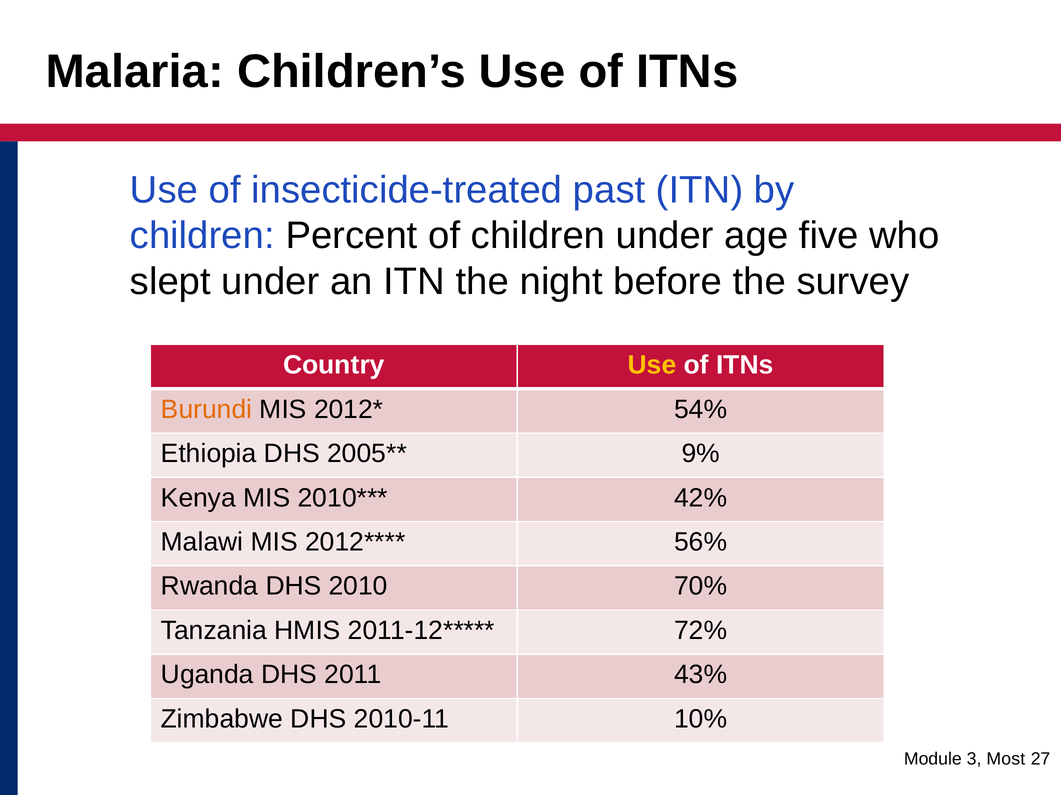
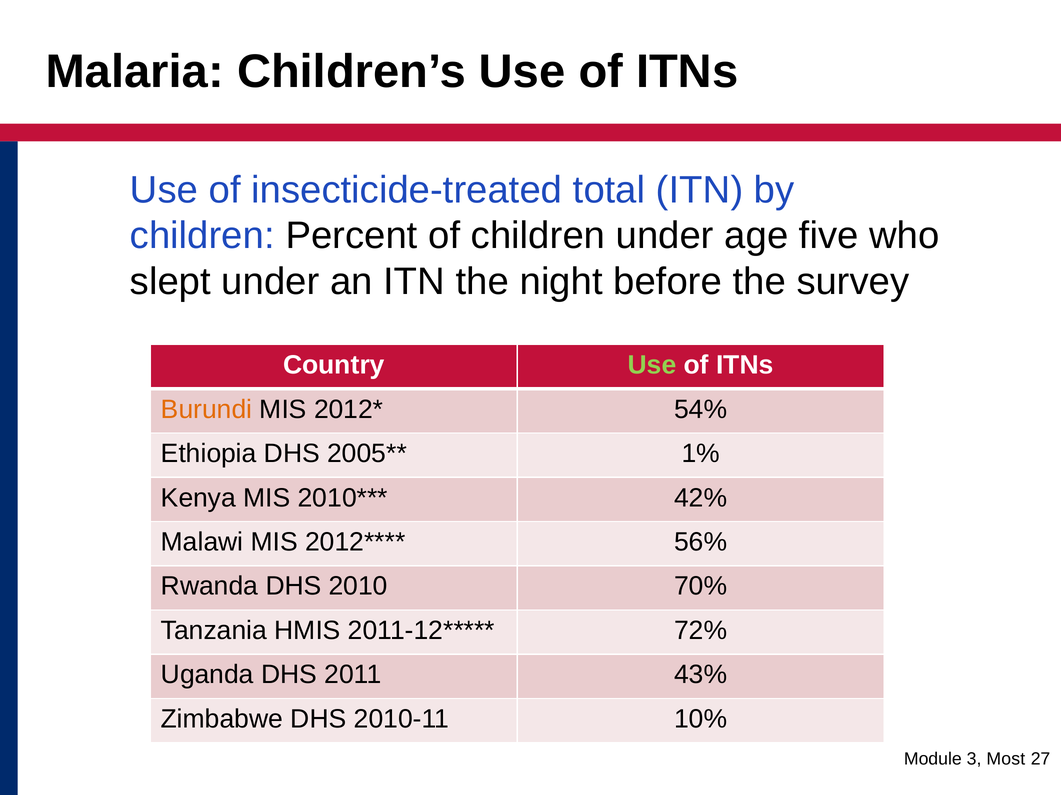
past: past -> total
Use at (652, 365) colour: yellow -> light green
9%: 9% -> 1%
